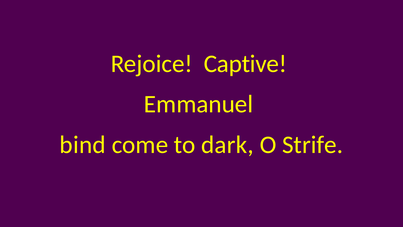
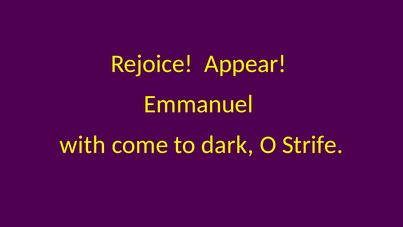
Captive: Captive -> Appear
bind: bind -> with
